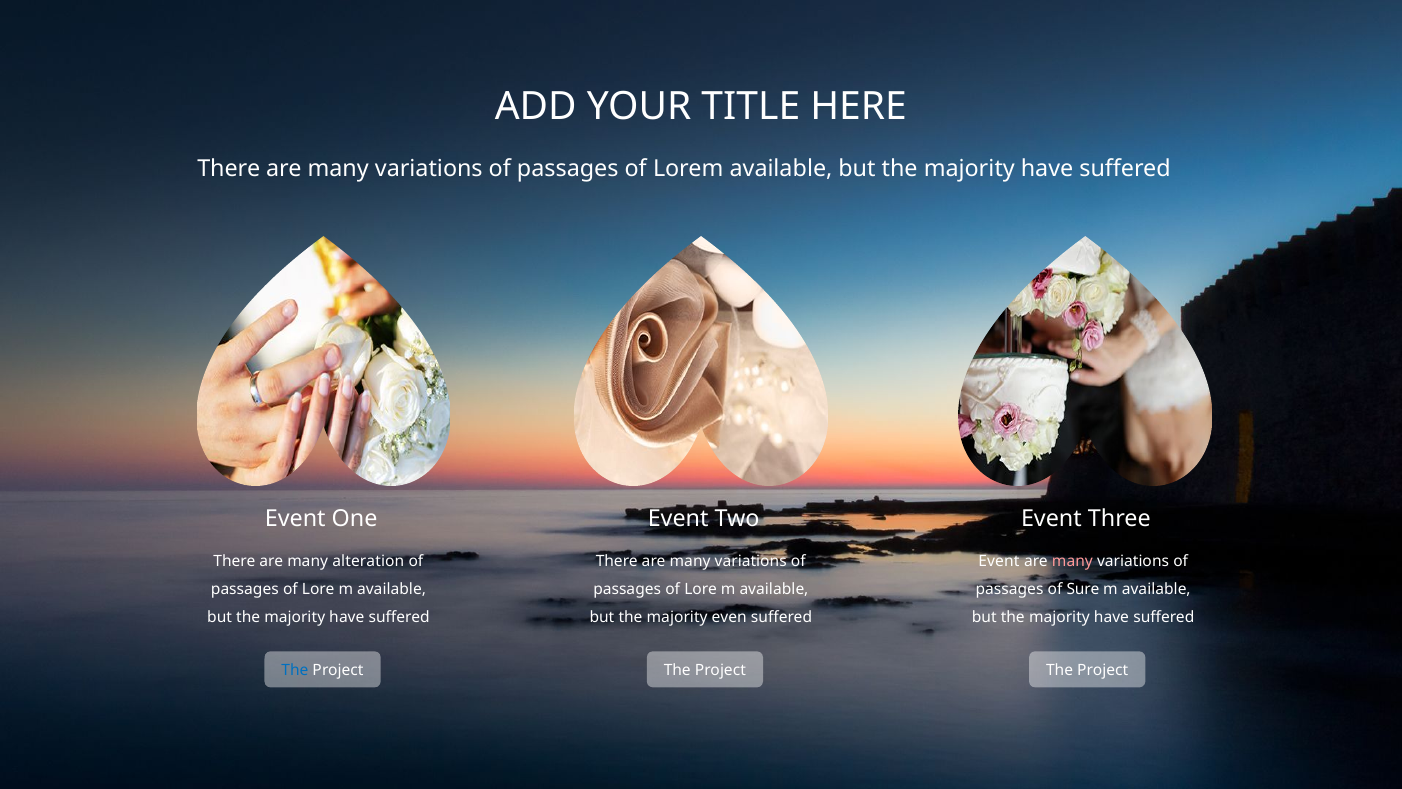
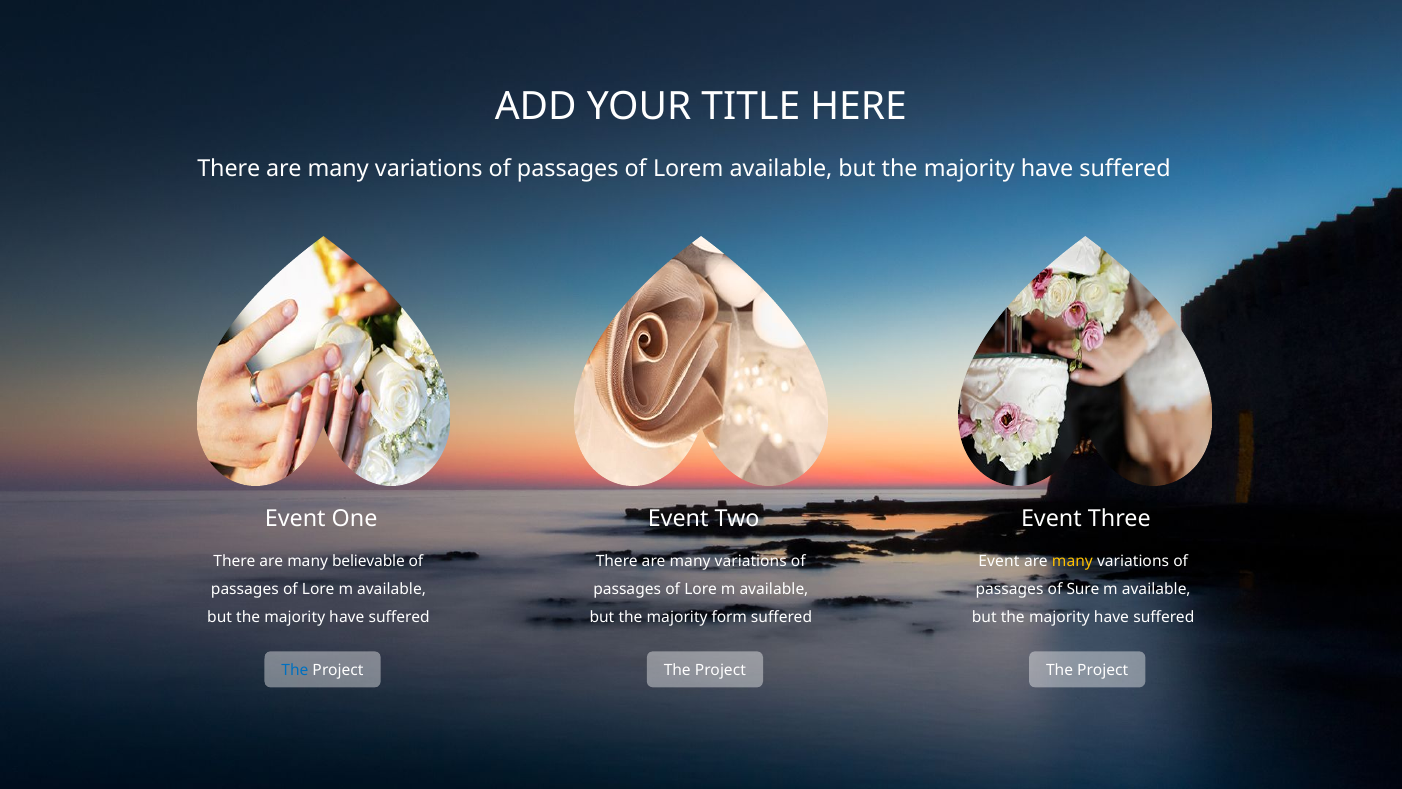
alteration: alteration -> believable
many at (1072, 561) colour: pink -> yellow
even: even -> form
